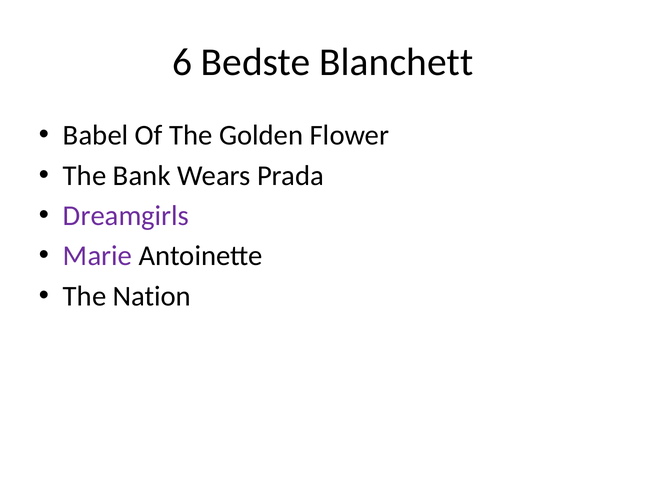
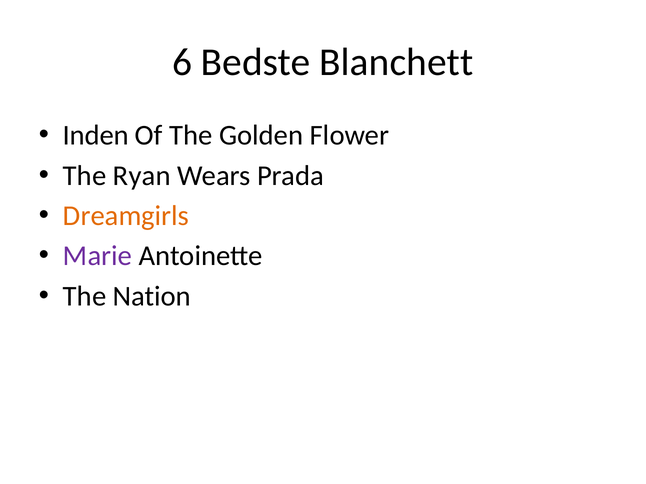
Babel: Babel -> Inden
Bank: Bank -> Ryan
Dreamgirls colour: purple -> orange
